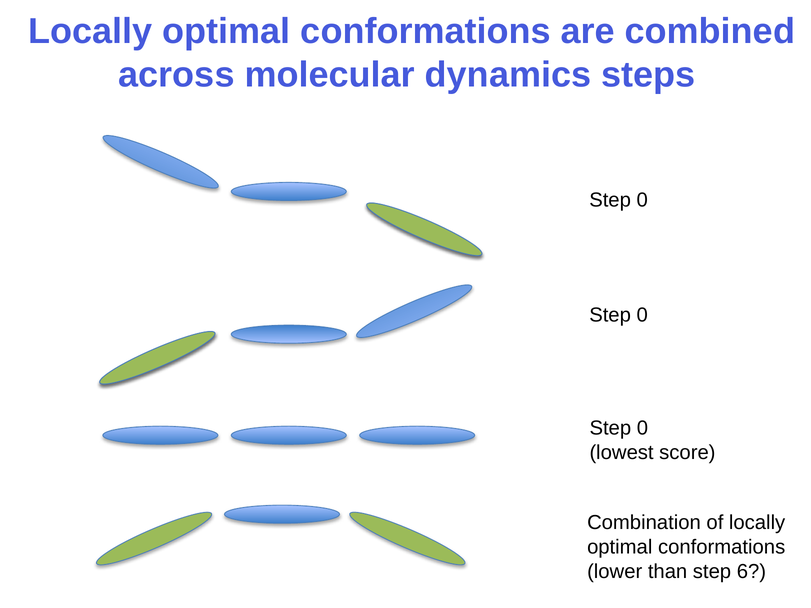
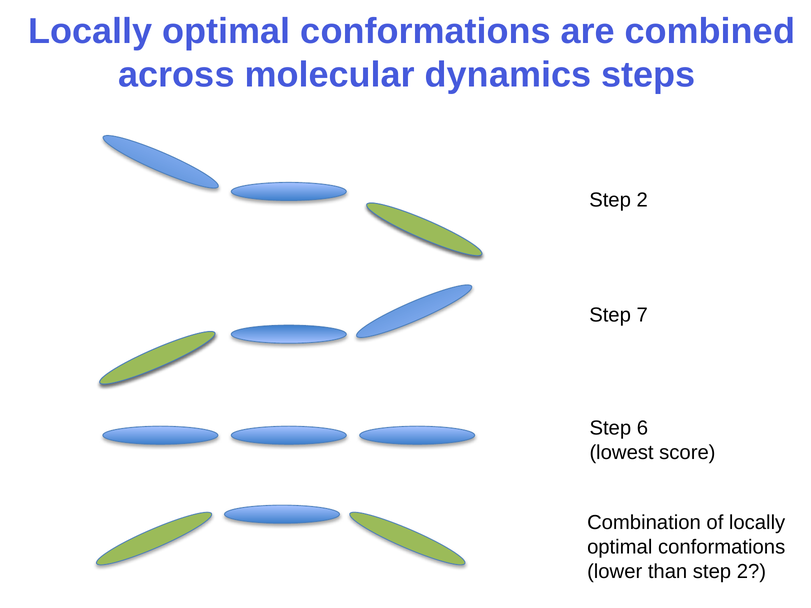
0 at (642, 200): 0 -> 2
0 at (642, 315): 0 -> 7
0 at (642, 428): 0 -> 6
than step 6: 6 -> 2
